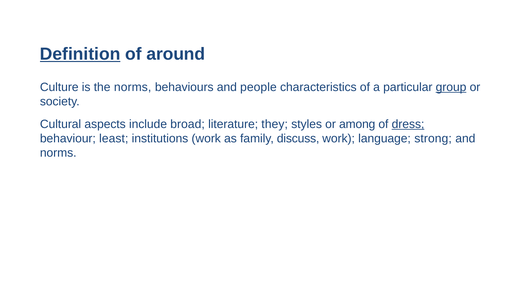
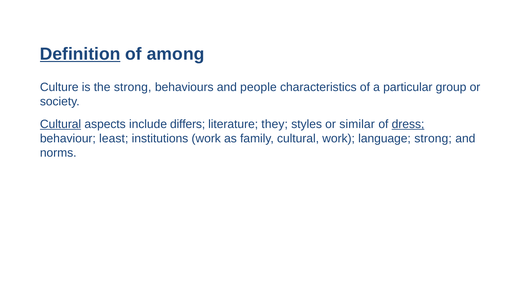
around: around -> among
the norms: norms -> strong
group underline: present -> none
Cultural at (61, 124) underline: none -> present
broad: broad -> differs
among: among -> similar
family discuss: discuss -> cultural
